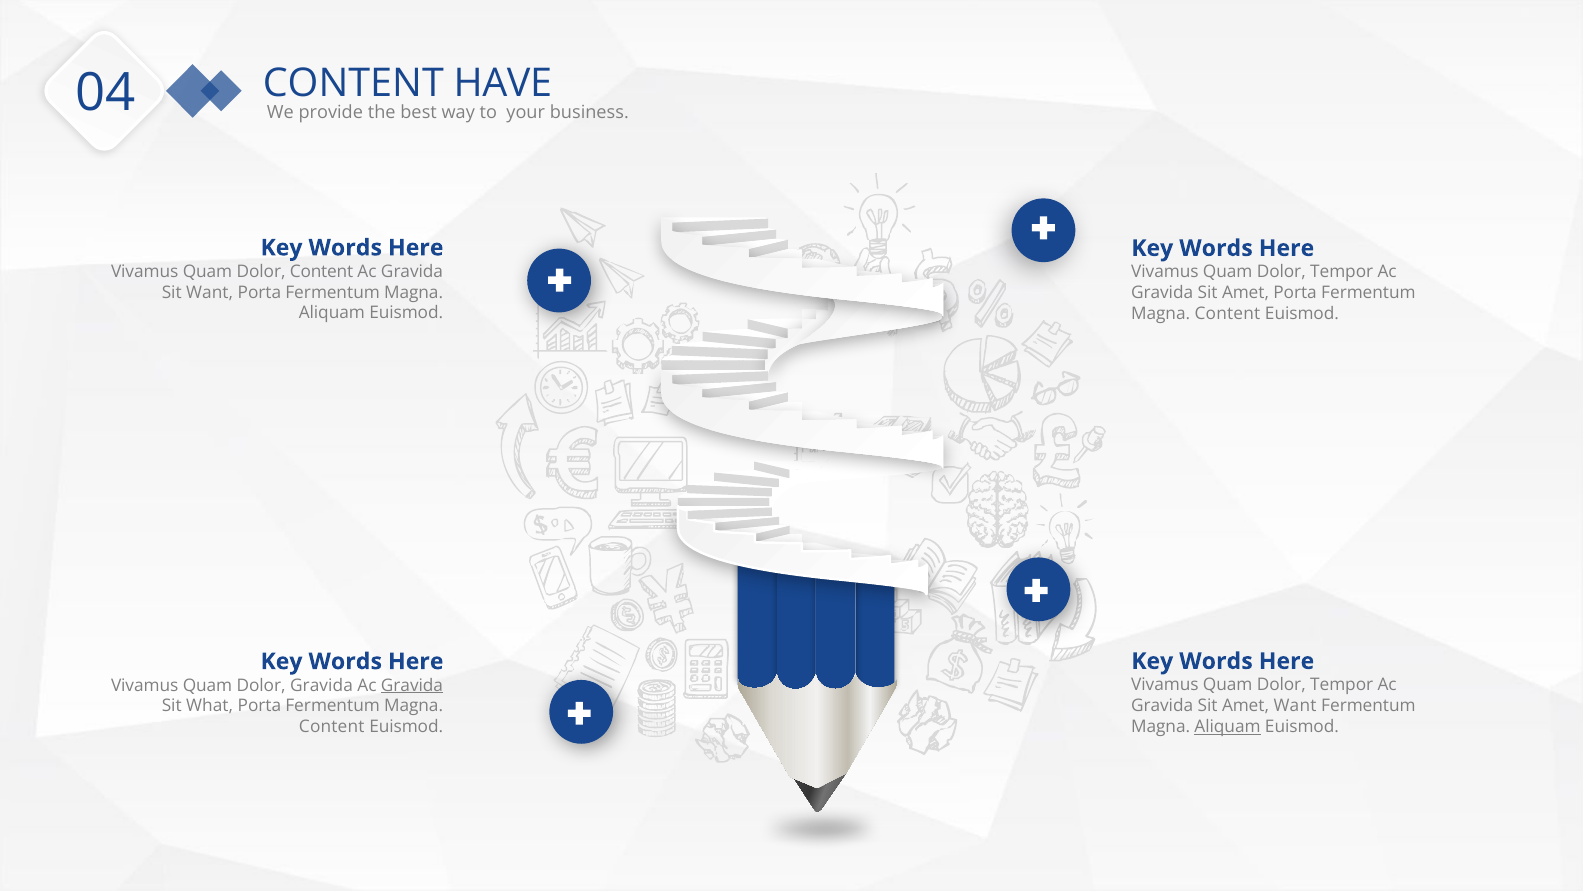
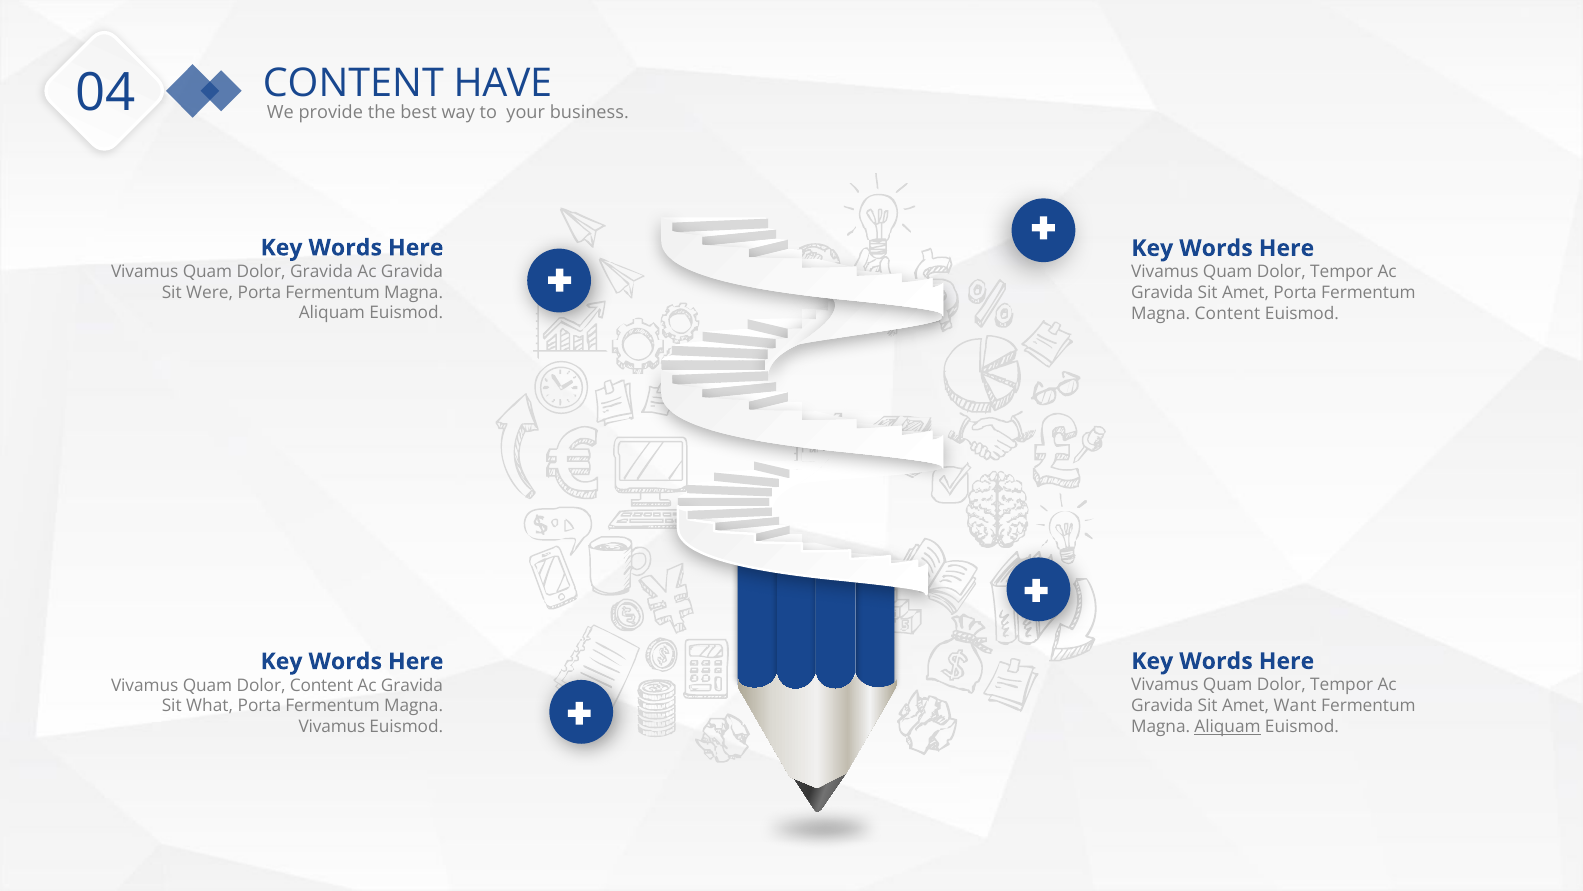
Dolor Content: Content -> Gravida
Sit Want: Want -> Were
Dolor Gravida: Gravida -> Content
Gravida at (412, 685) underline: present -> none
Content at (332, 726): Content -> Vivamus
